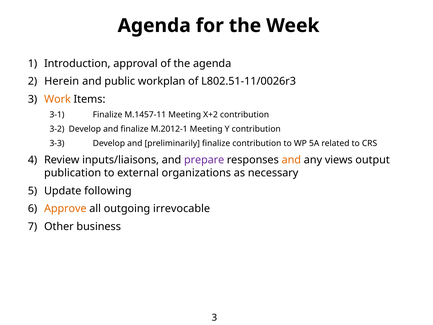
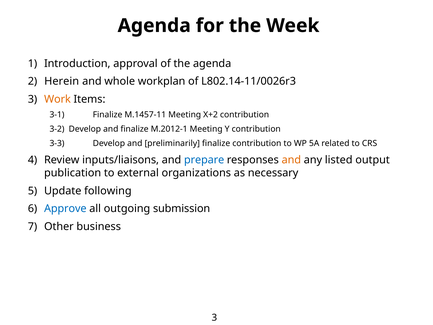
public: public -> whole
L802.51-11/0026r3: L802.51-11/0026r3 -> L802.14-11/0026r3
prepare colour: purple -> blue
views: views -> listed
Approve colour: orange -> blue
irrevocable: irrevocable -> submission
